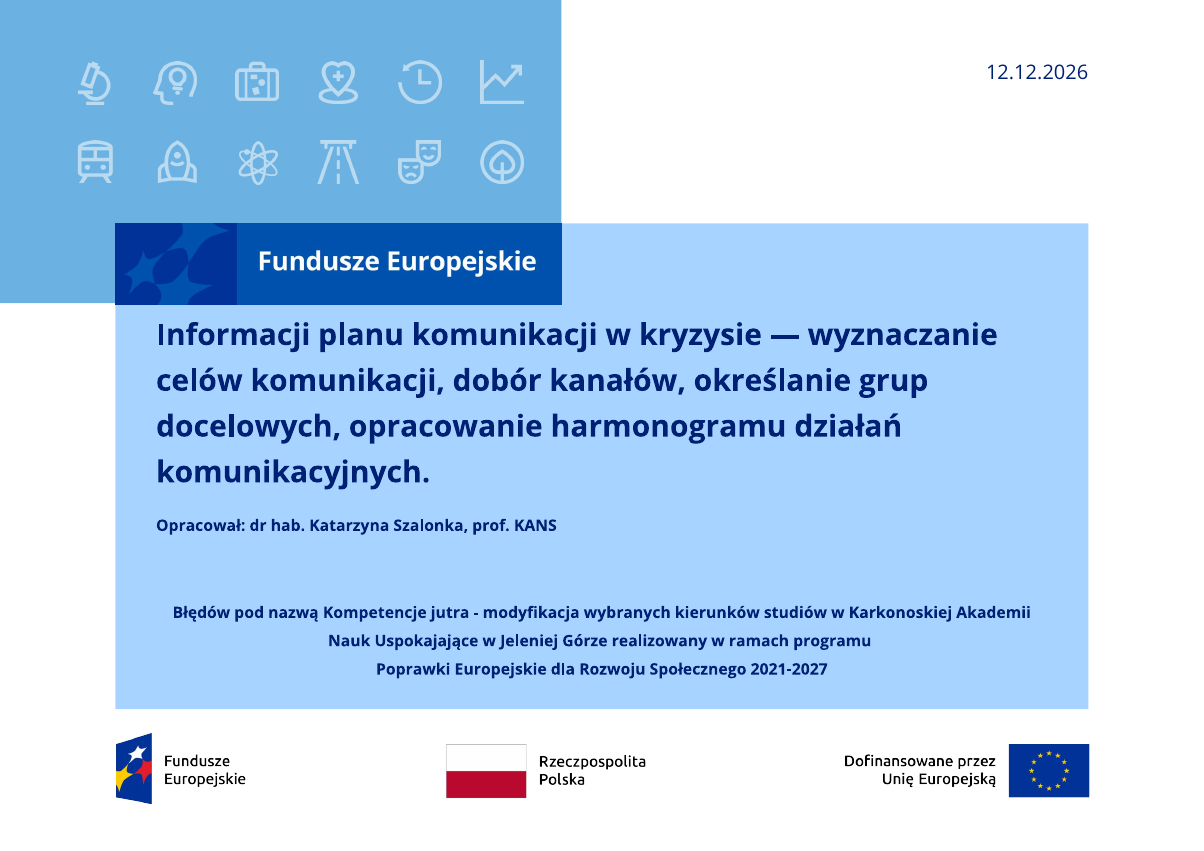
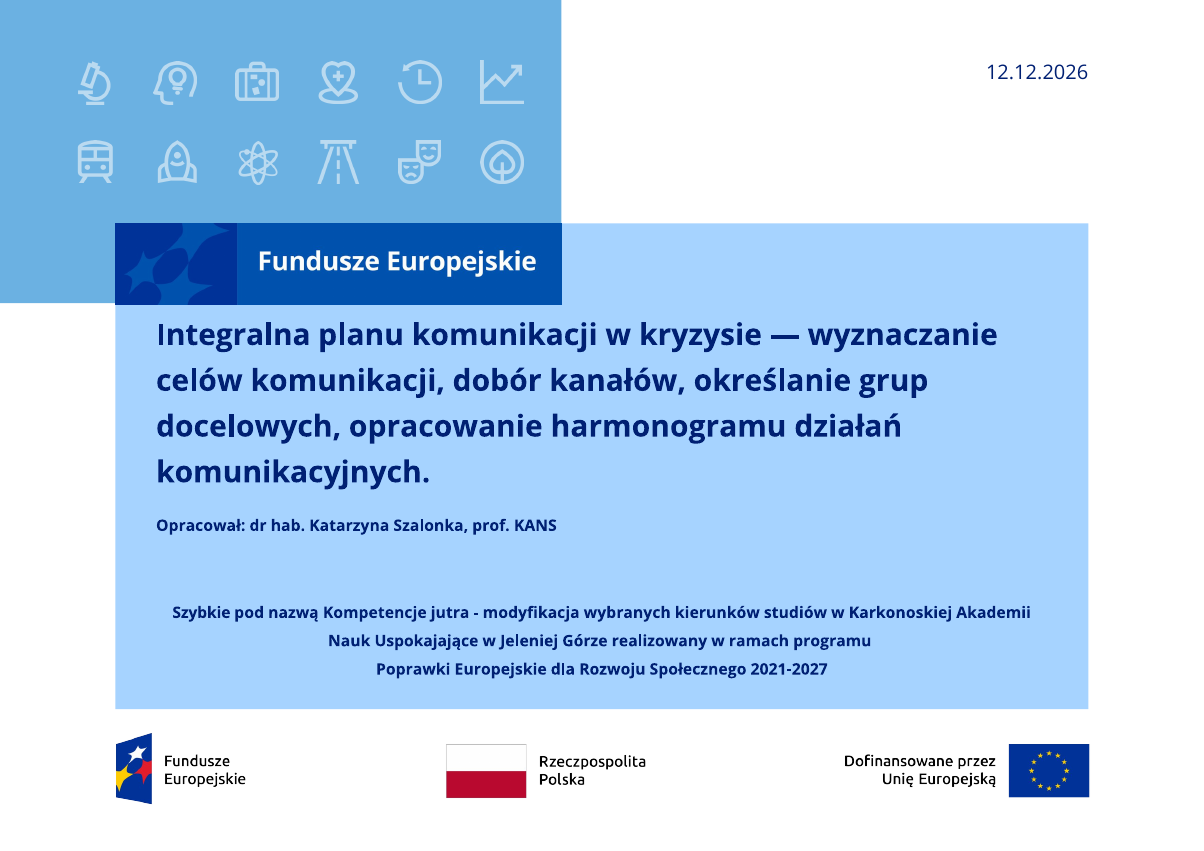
Informacji: Informacji -> Integralna
Błędów: Błędów -> Szybkie
